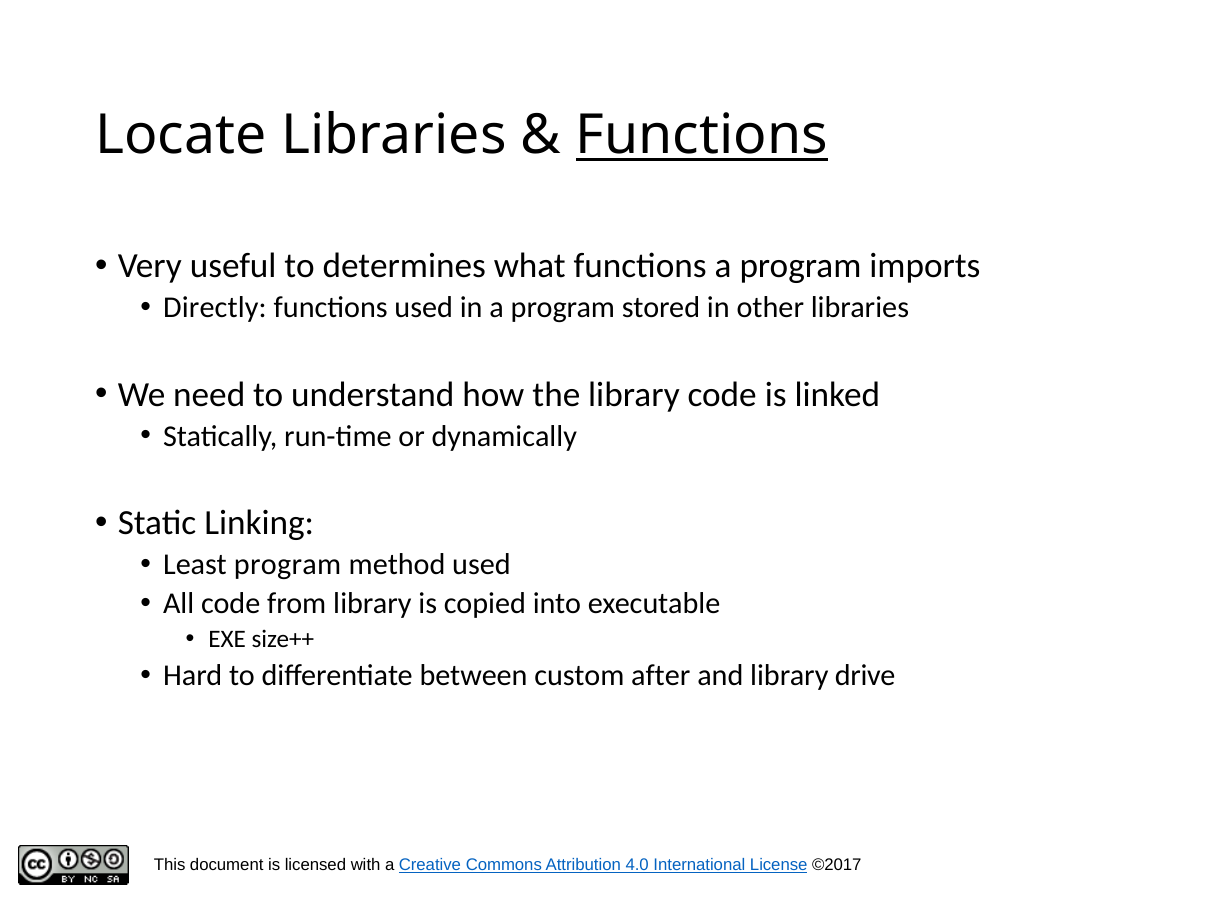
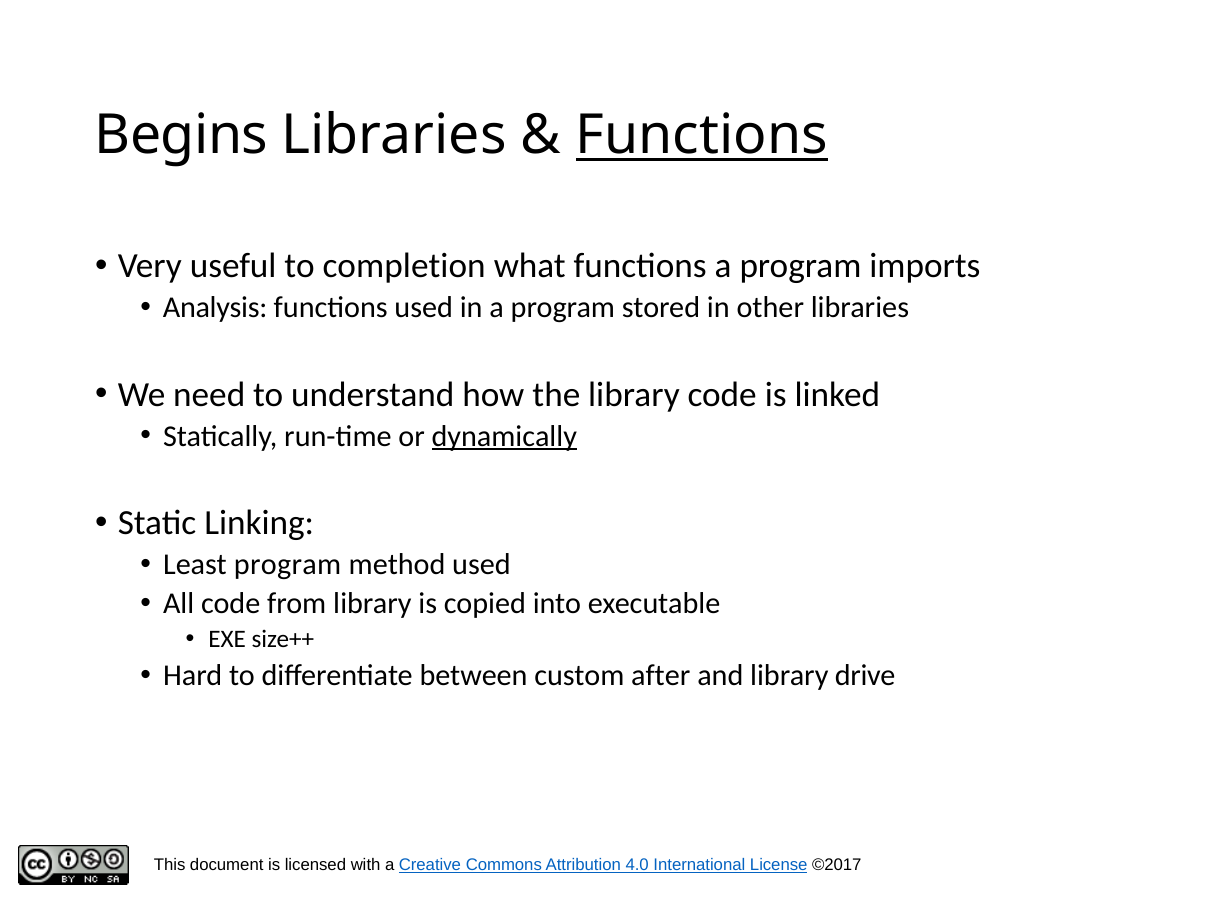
Locate: Locate -> Begins
determines: determines -> completion
Directly: Directly -> Analysis
dynamically underline: none -> present
